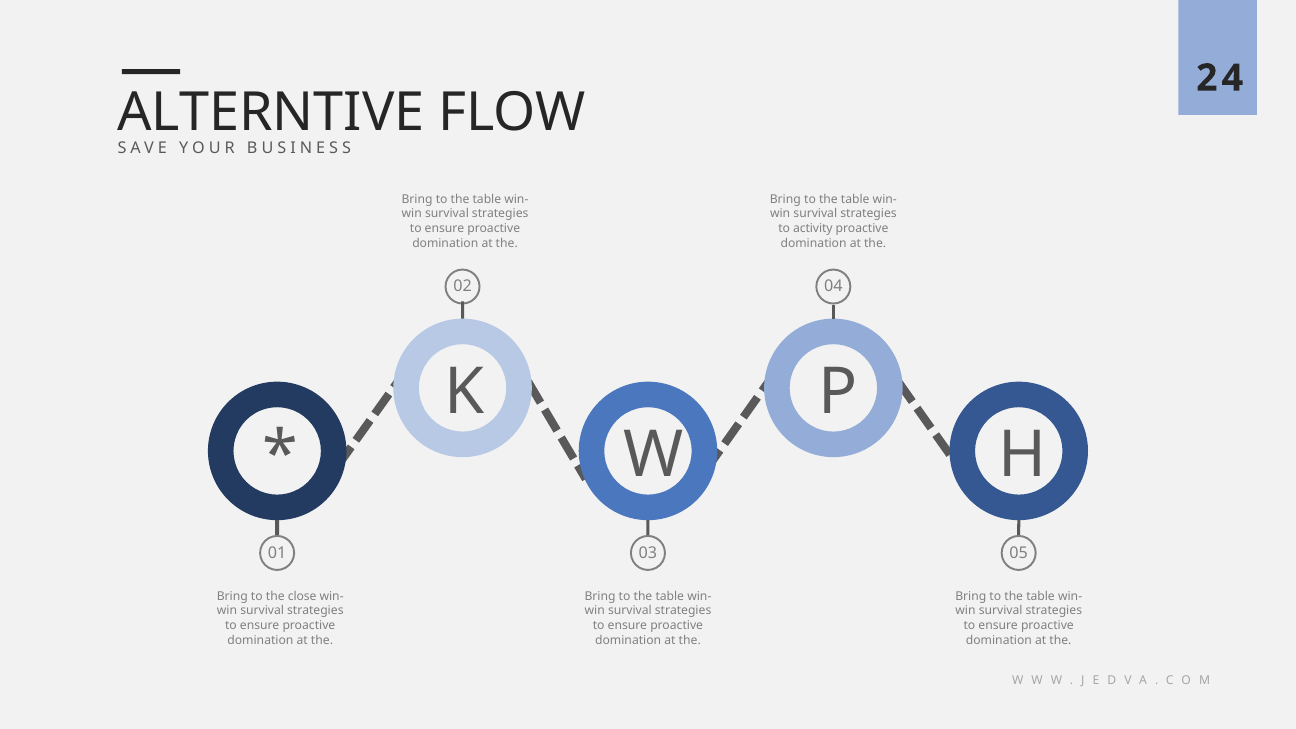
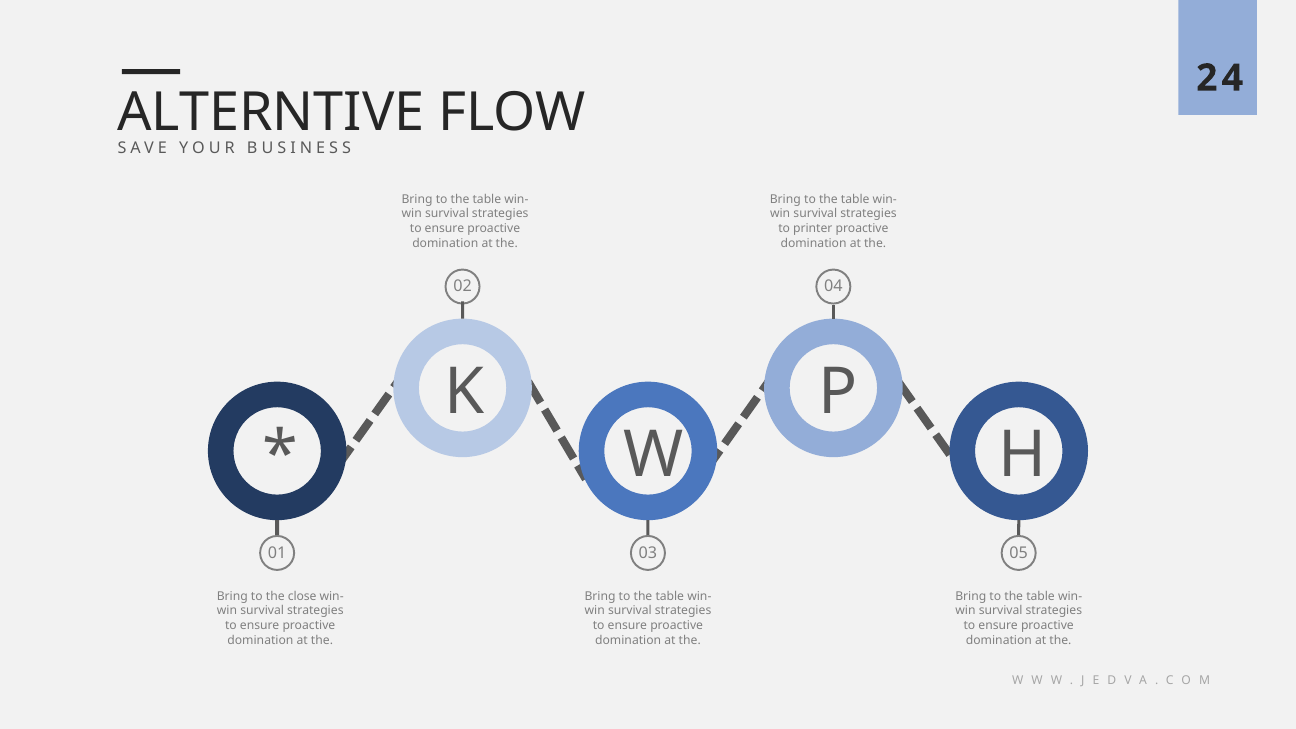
activity: activity -> printer
